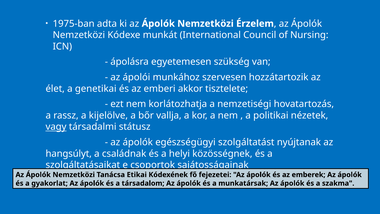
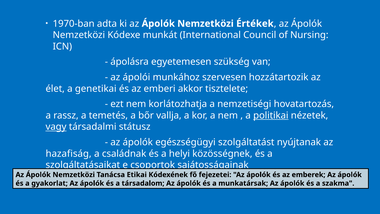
1975-ban: 1975-ban -> 1970-ban
Érzelem: Érzelem -> Értékek
kijelölve: kijelölve -> temetés
politikai underline: none -> present
hangsúlyt: hangsúlyt -> hazafiság
